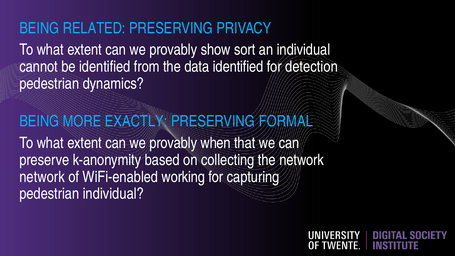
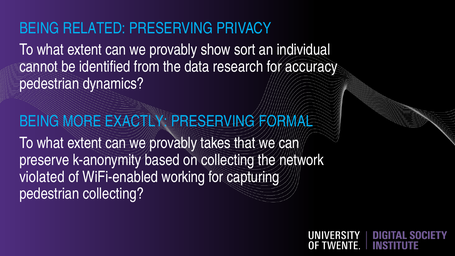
data identified: identified -> research
detection: detection -> accuracy
when: when -> takes
network at (42, 177): network -> violated
pedestrian individual: individual -> collecting
